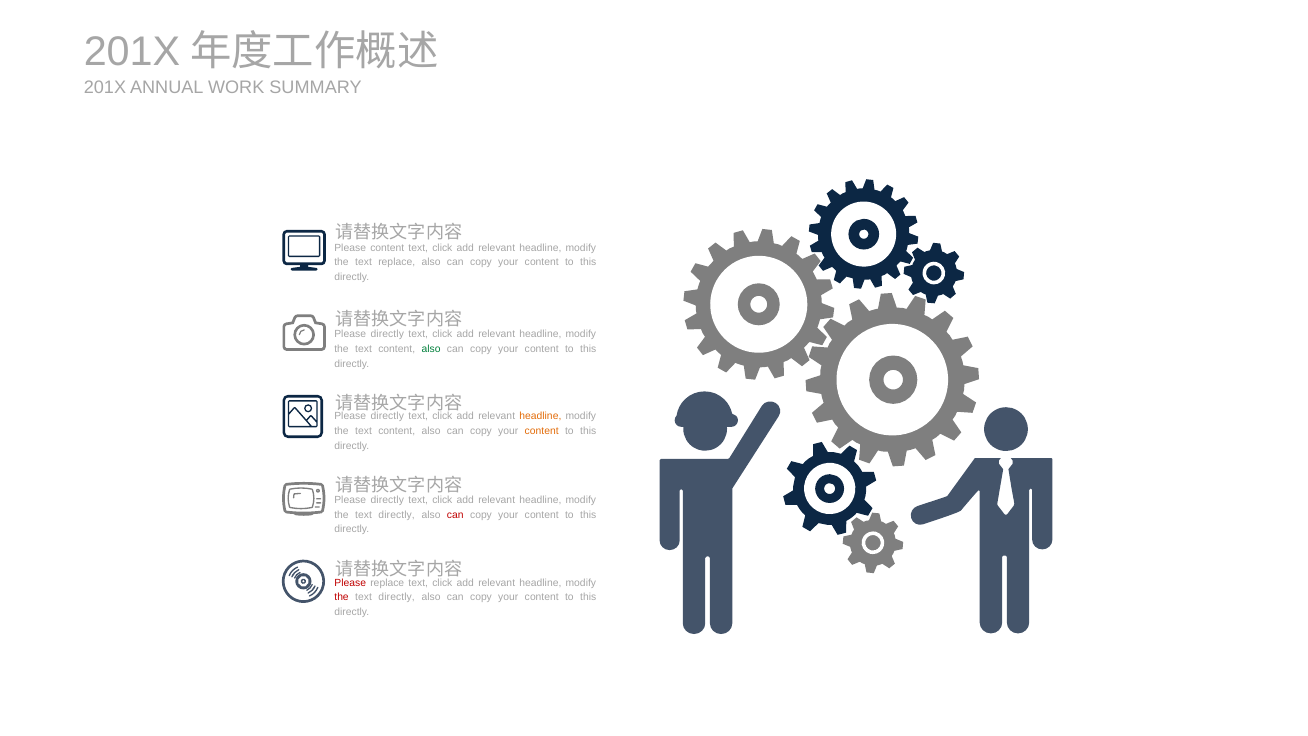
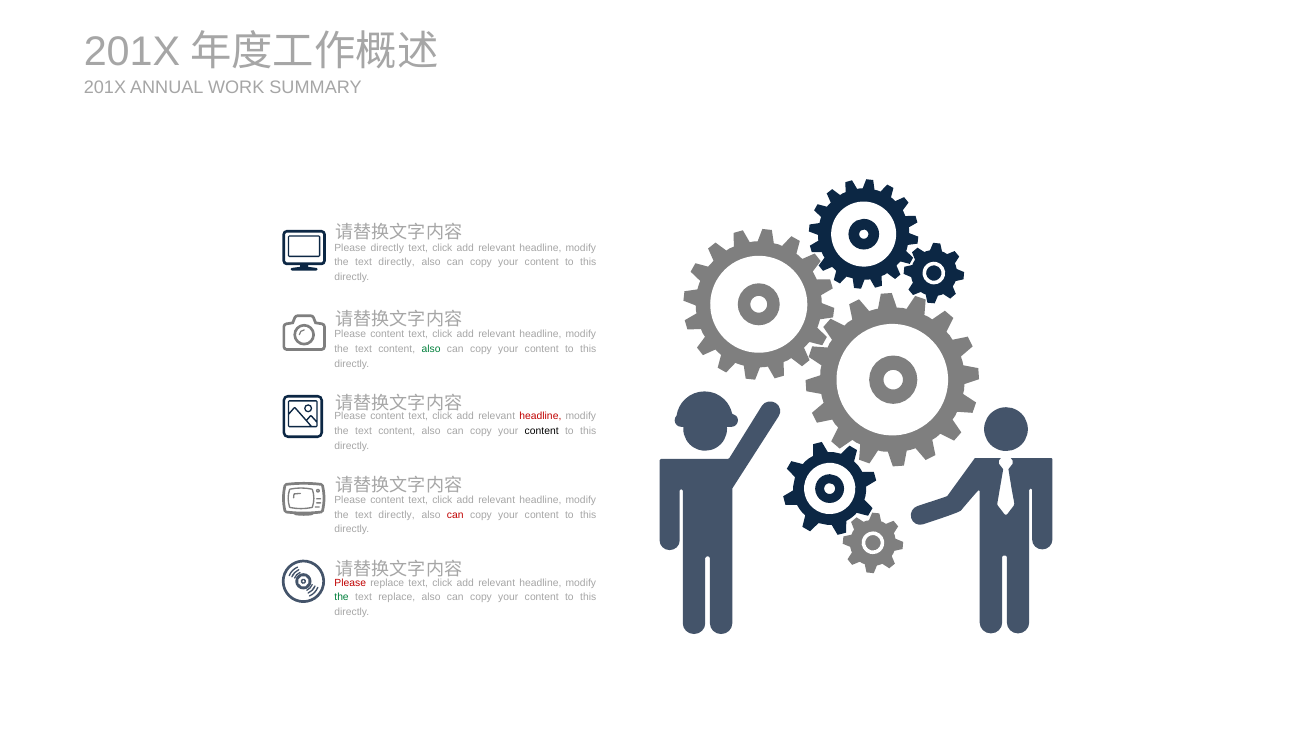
Please content: content -> directly
replace at (397, 262): replace -> directly
directly at (387, 334): directly -> content
directly at (387, 416): directly -> content
headline at (540, 416) colour: orange -> red
content at (542, 431) colour: orange -> black
directly at (387, 500): directly -> content
the at (342, 597) colour: red -> green
directly at (397, 597): directly -> replace
